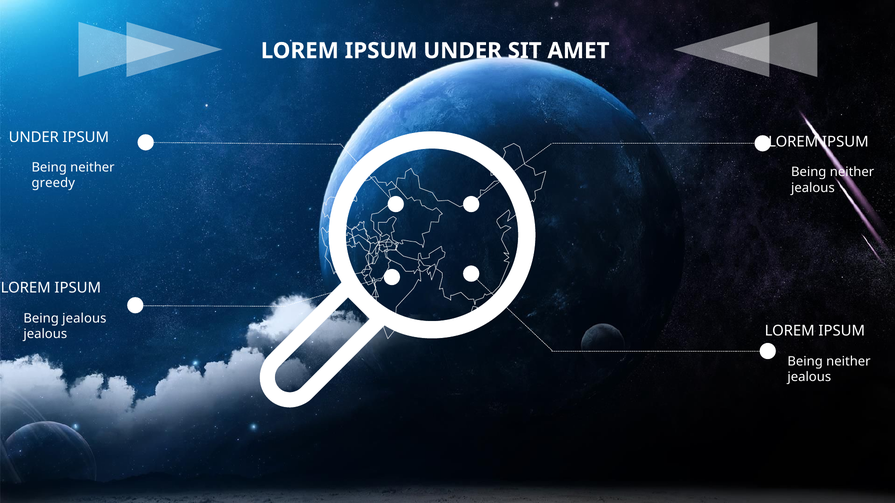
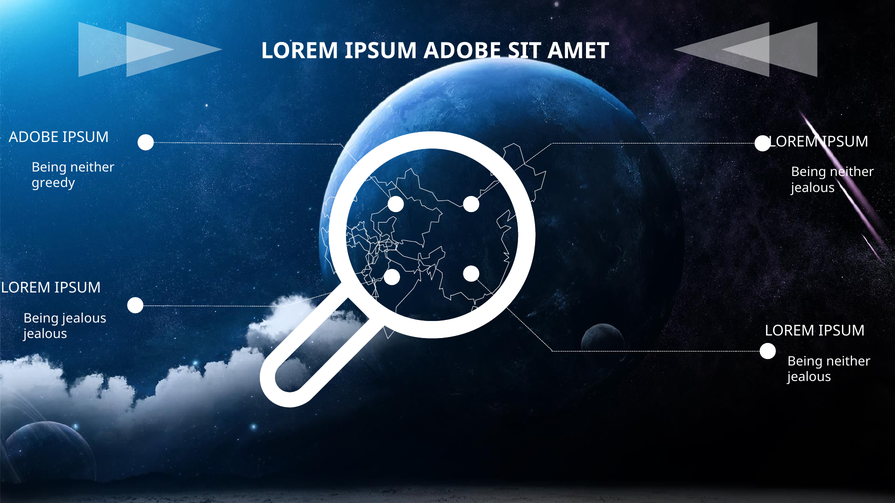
IPSUM UNDER: UNDER -> ADOBE
UNDER at (34, 137): UNDER -> ADOBE
